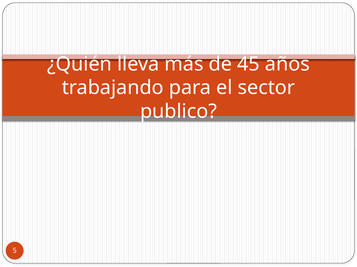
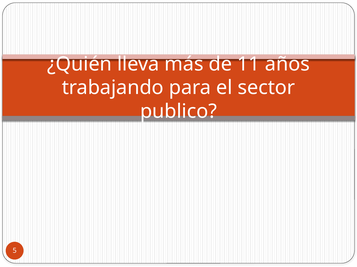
45: 45 -> 11
